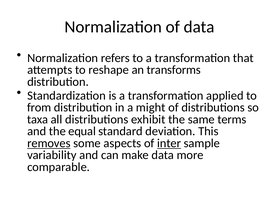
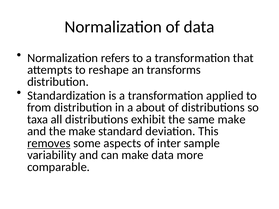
might: might -> about
same terms: terms -> make
the equal: equal -> make
inter underline: present -> none
